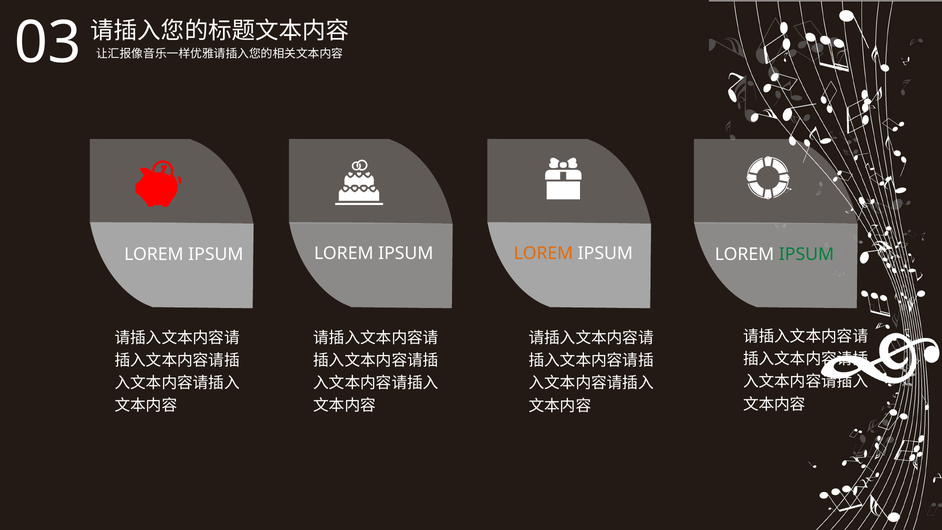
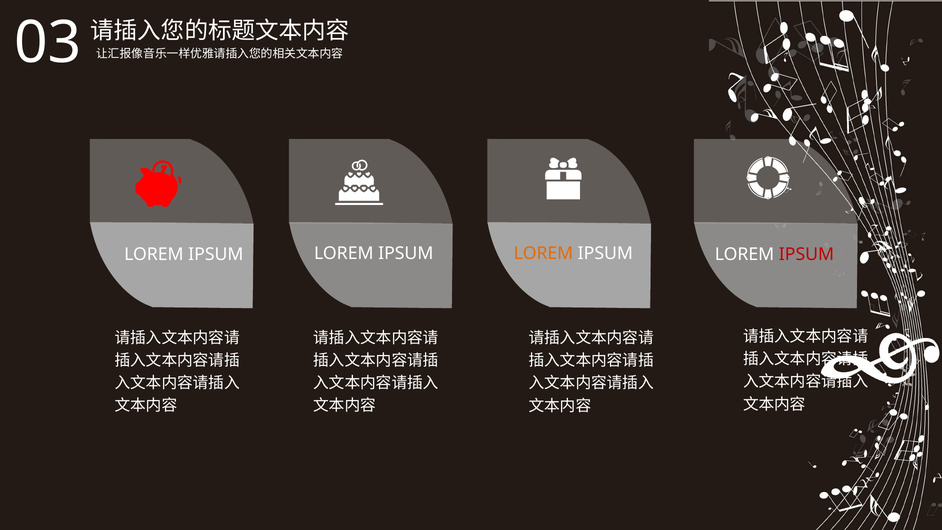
IPSUM at (806, 254) colour: green -> red
